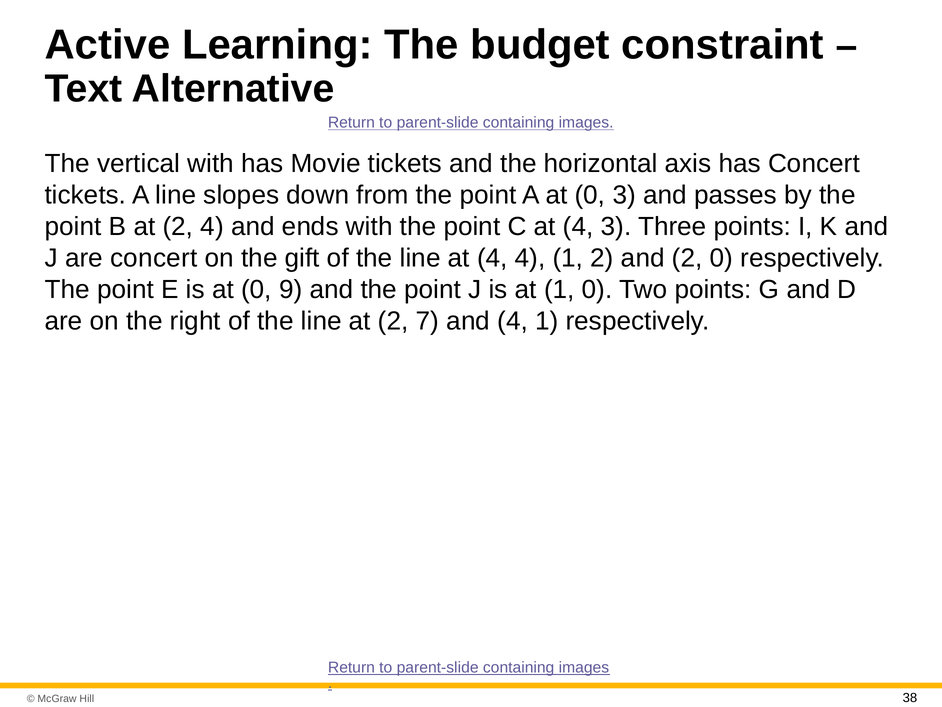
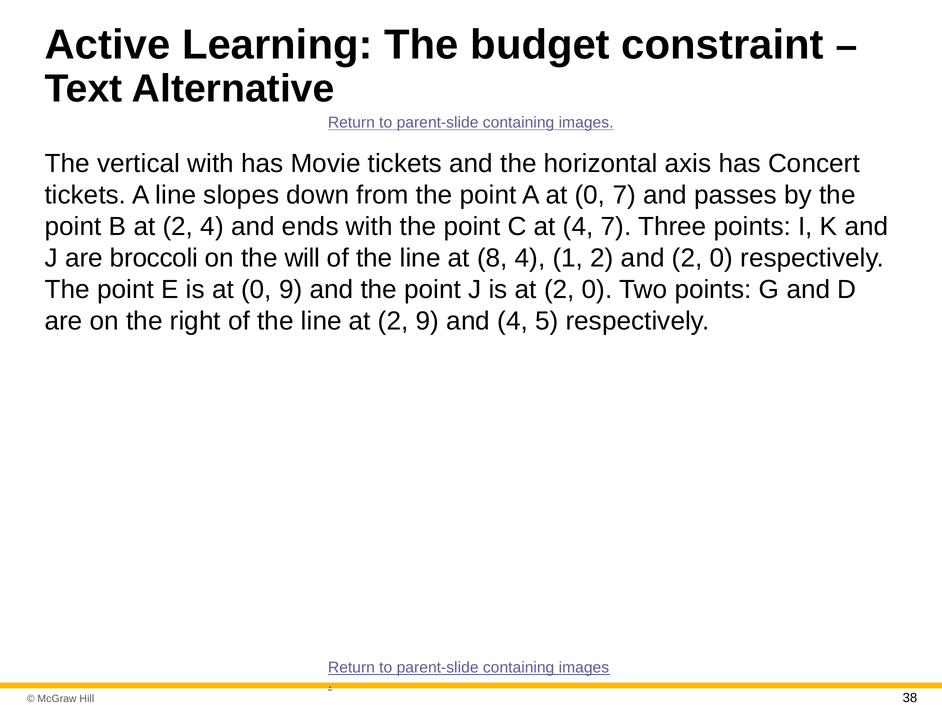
0 3: 3 -> 7
4 3: 3 -> 7
are concert: concert -> broccoli
gift: gift -> will
line at 4: 4 -> 8
is at 1: 1 -> 2
2 7: 7 -> 9
and 4 1: 1 -> 5
